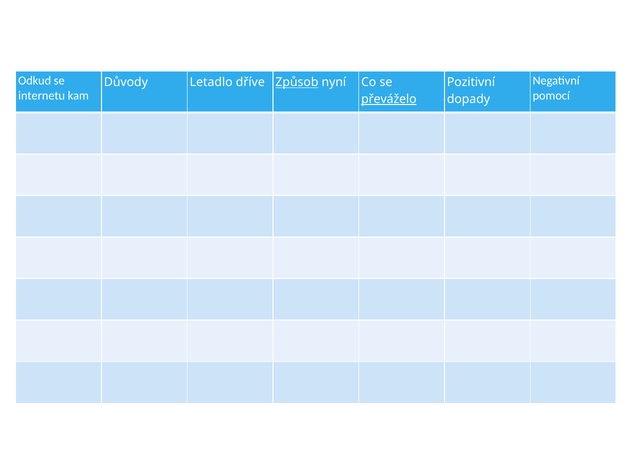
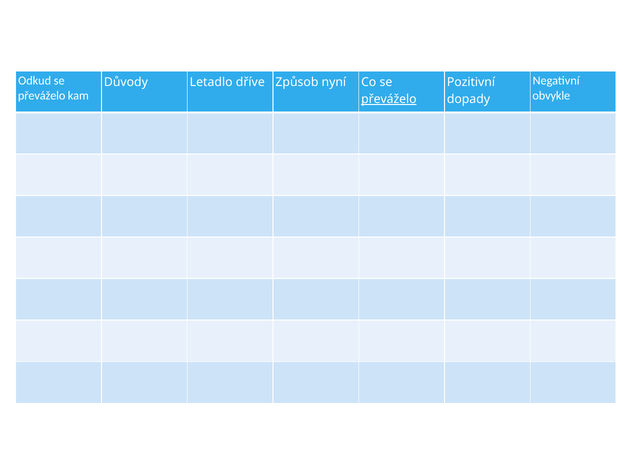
Způsob underline: present -> none
internetu at (42, 96): internetu -> převáželo
pomocí: pomocí -> obvykle
